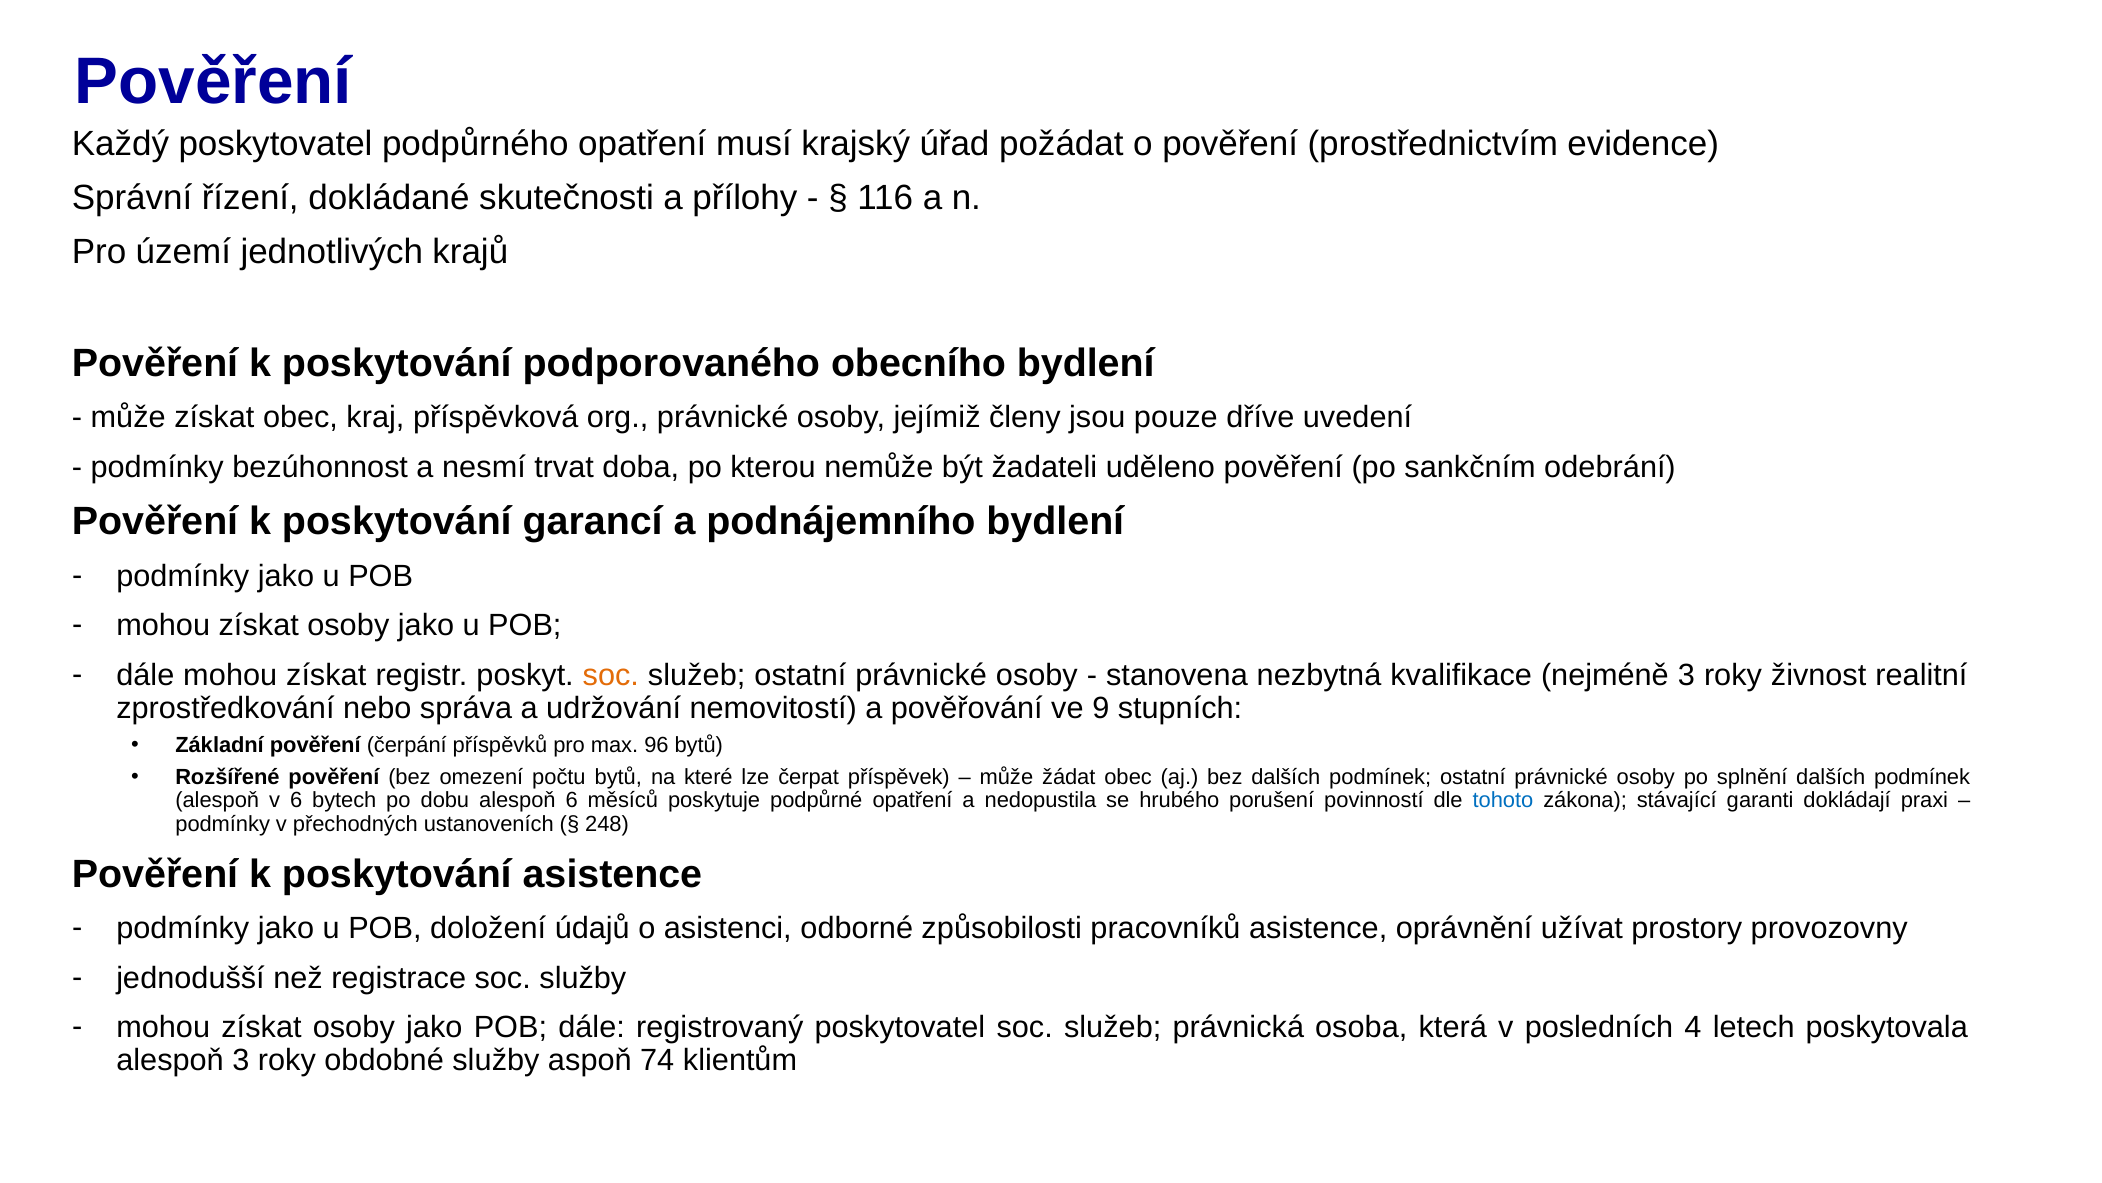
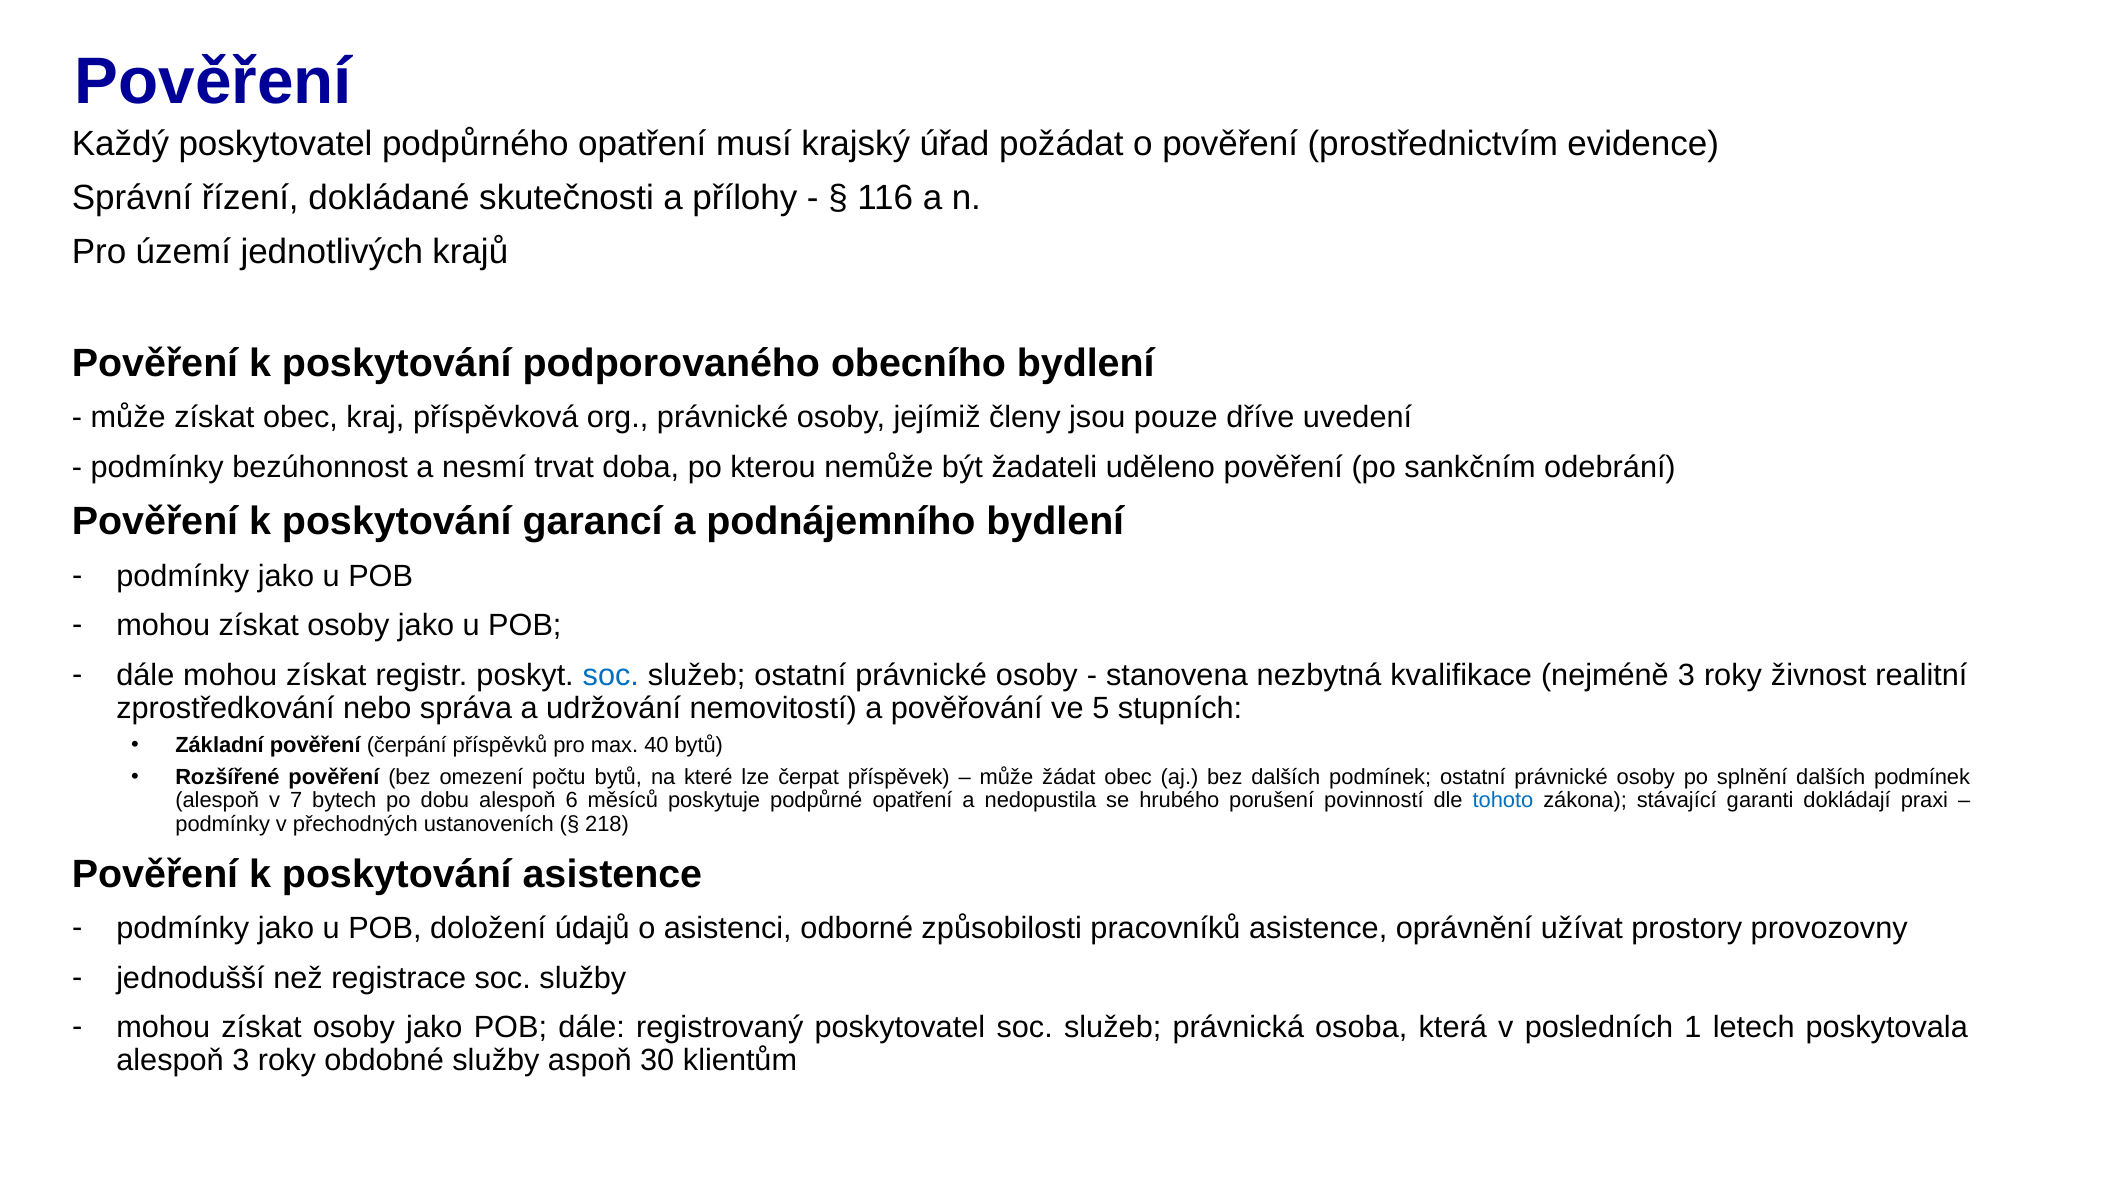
soc at (611, 675) colour: orange -> blue
9: 9 -> 5
96: 96 -> 40
v 6: 6 -> 7
248: 248 -> 218
4: 4 -> 1
74: 74 -> 30
